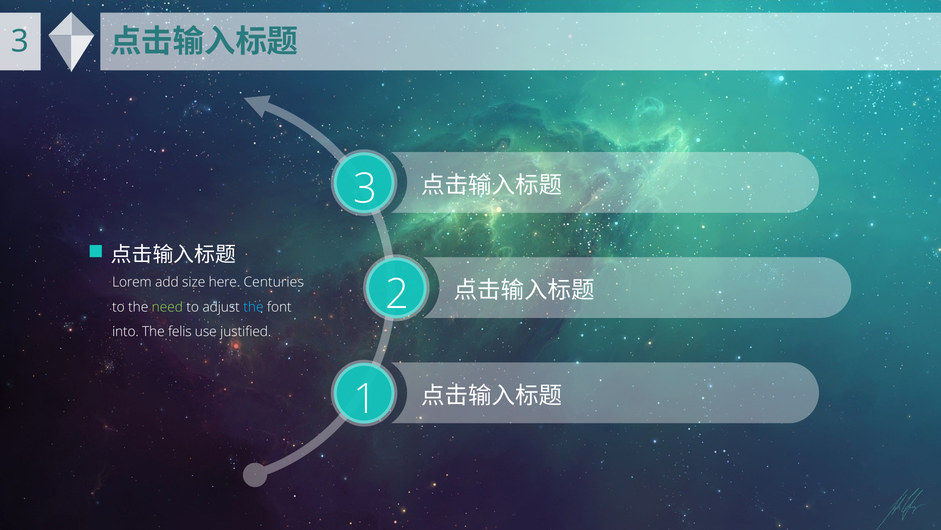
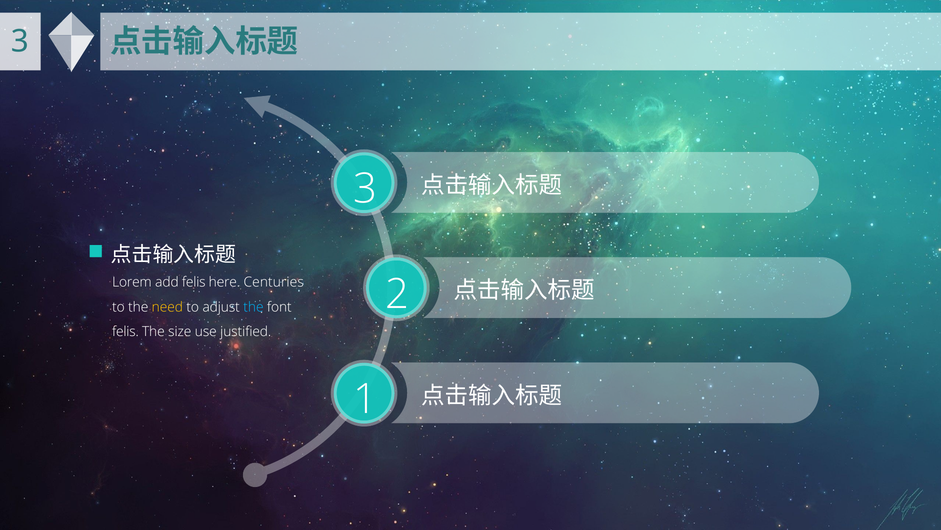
add size: size -> felis
need colour: light green -> yellow
into at (125, 331): into -> felis
felis: felis -> size
